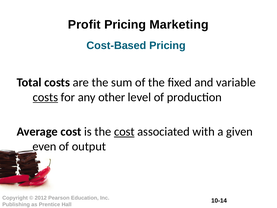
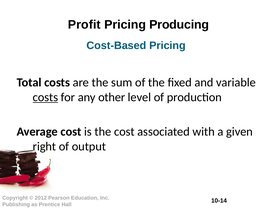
Marketing: Marketing -> Producing
cost at (124, 132) underline: present -> none
even: even -> right
